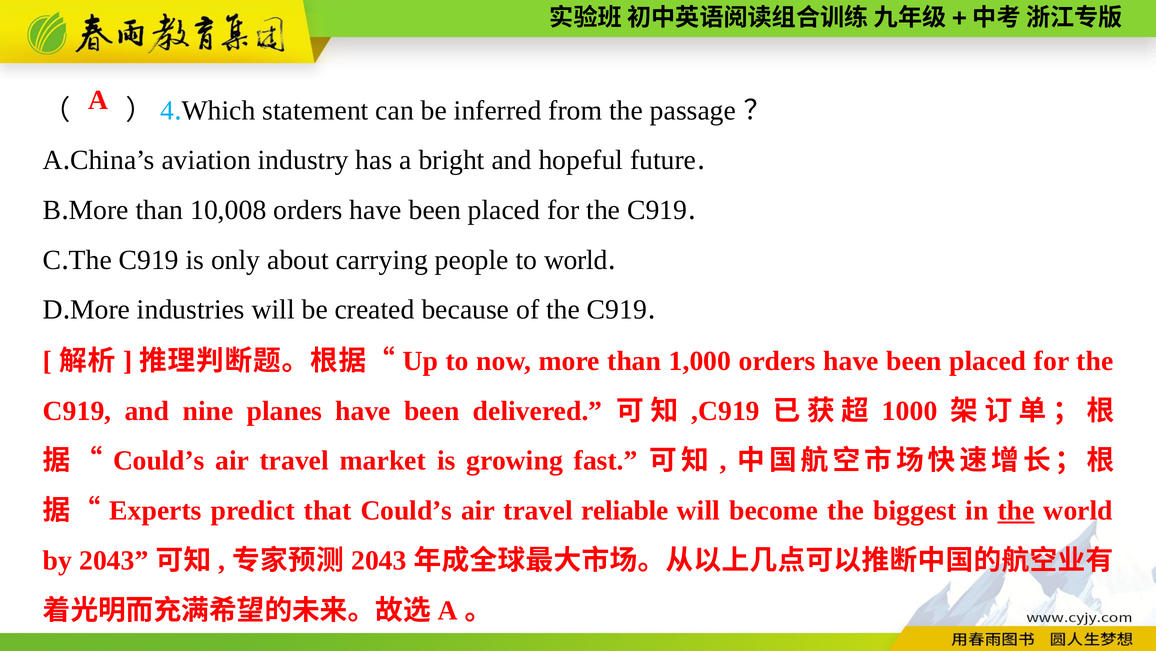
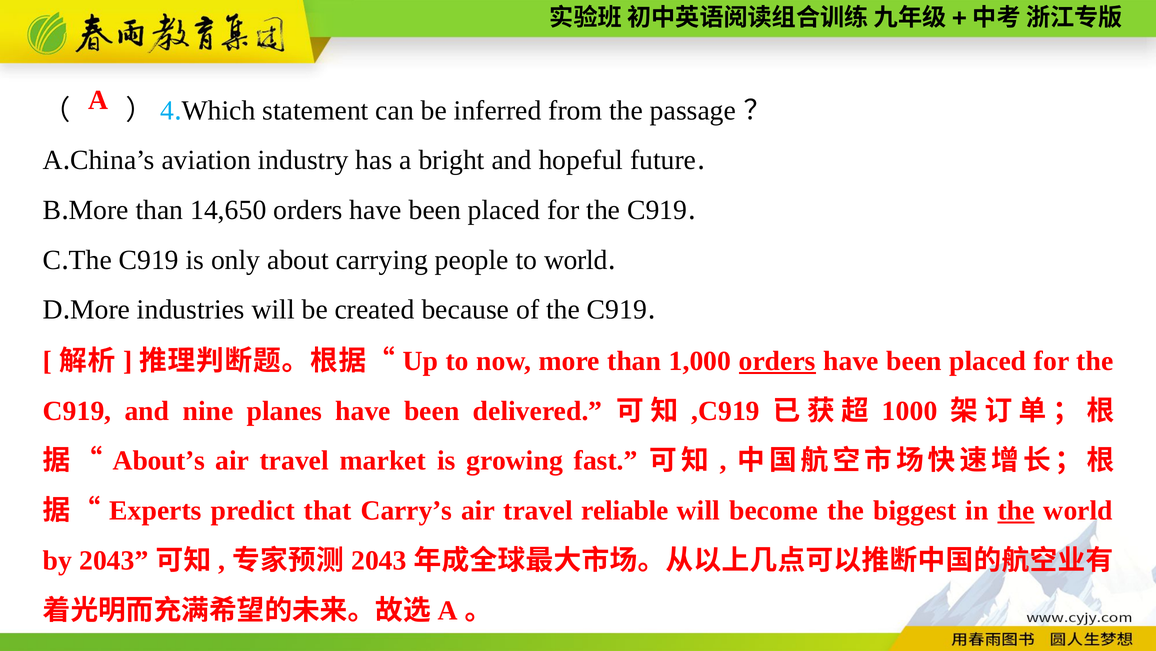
10,008: 10,008 -> 14,650
orders at (777, 361) underline: none -> present
Could’s at (159, 460): Could’s -> About’s
that Could’s: Could’s -> Carry’s
